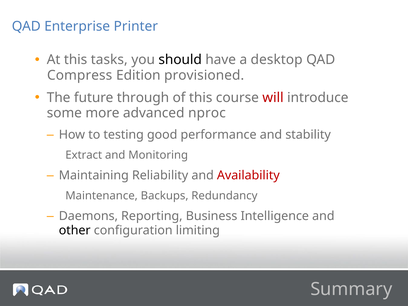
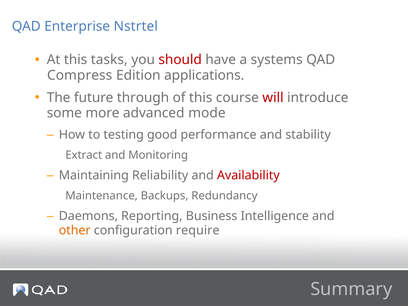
Printer: Printer -> Nstrtel
should colour: black -> red
desktop: desktop -> systems
provisioned: provisioned -> applications
nproc: nproc -> mode
other colour: black -> orange
limiting: limiting -> require
